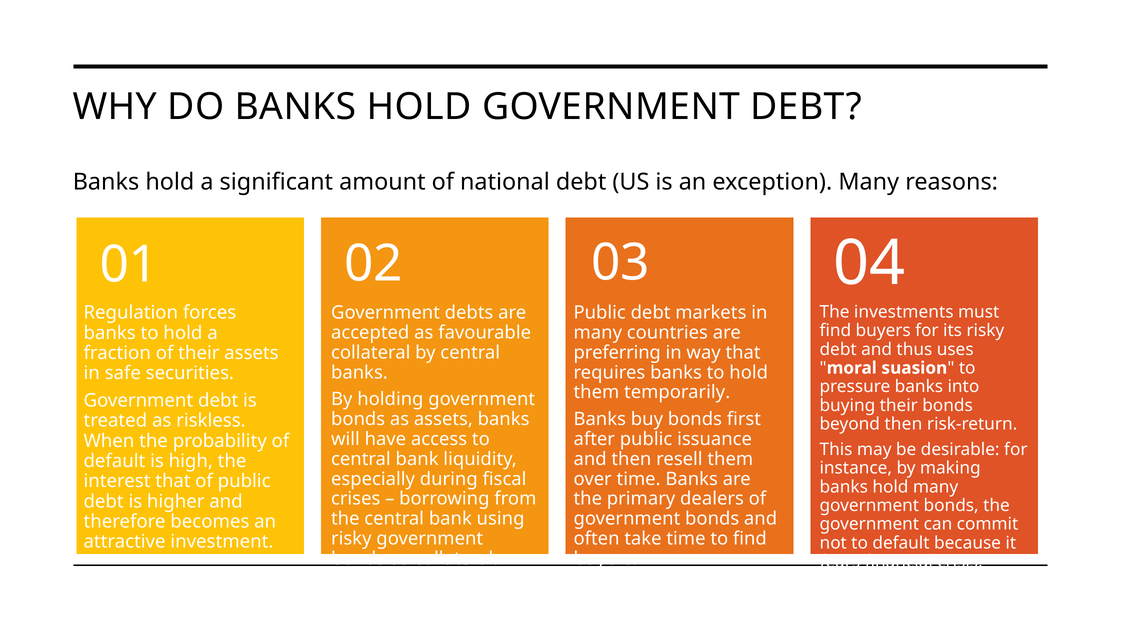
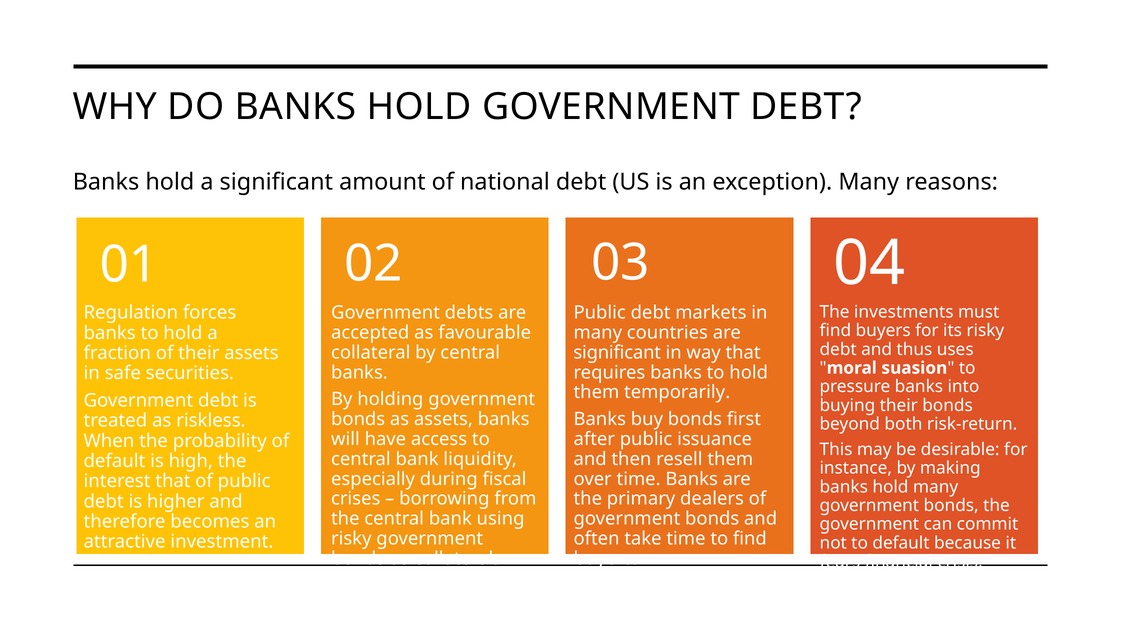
preferring at (617, 352): preferring -> significant
beyond then: then -> both
